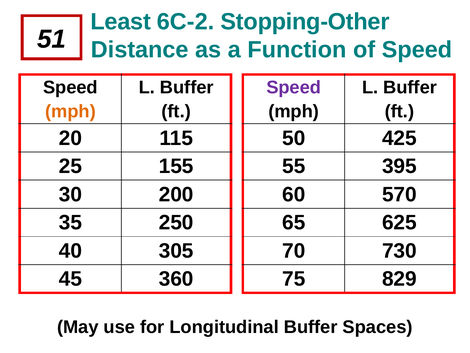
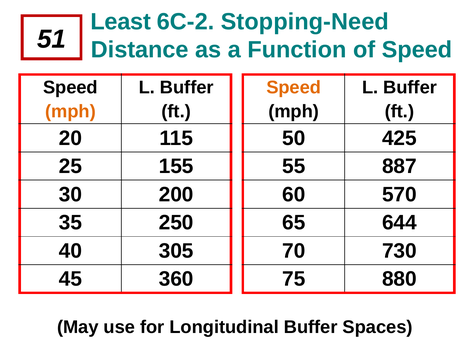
Stopping-Other: Stopping-Other -> Stopping-Need
Speed at (294, 87) colour: purple -> orange
395: 395 -> 887
625: 625 -> 644
829: 829 -> 880
